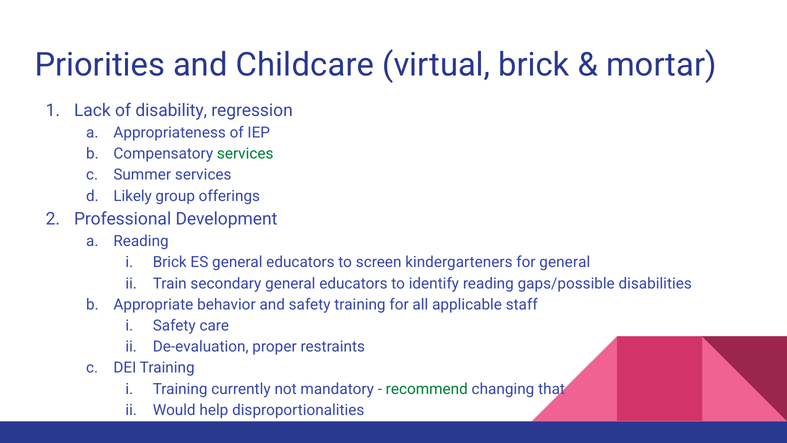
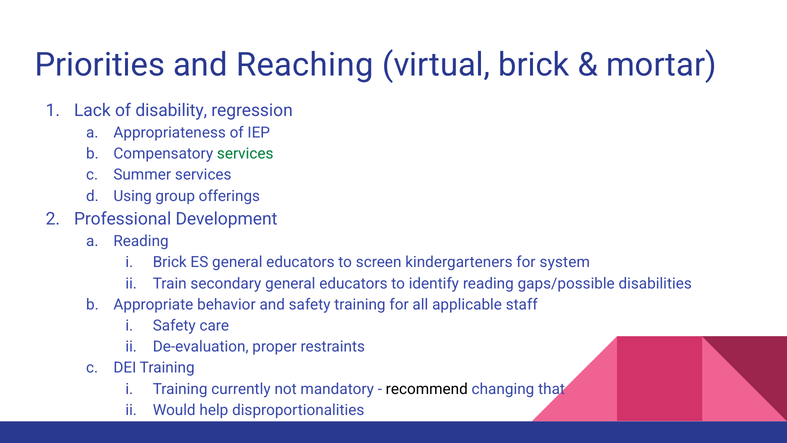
Childcare: Childcare -> Reaching
Likely: Likely -> Using
for general: general -> system
recommend colour: green -> black
